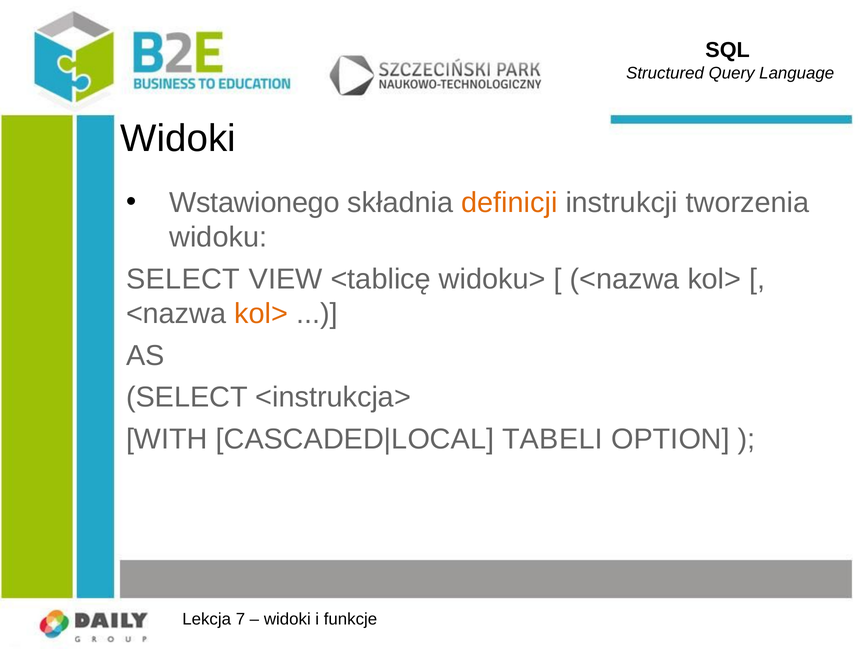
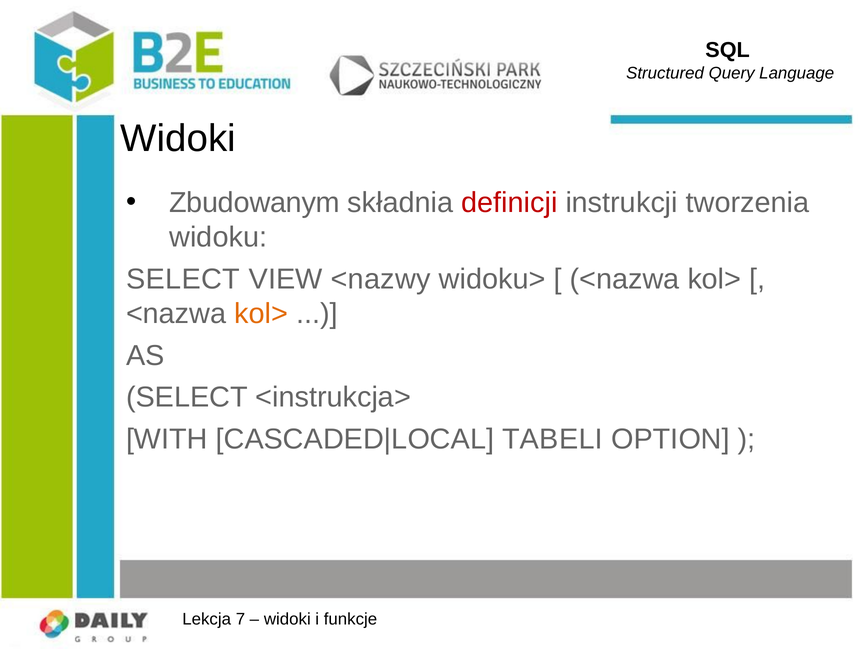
Wstawionego: Wstawionego -> Zbudowanym
deﬁnicji colour: orange -> red
<tablicę: <tablicę -> <nazwy
